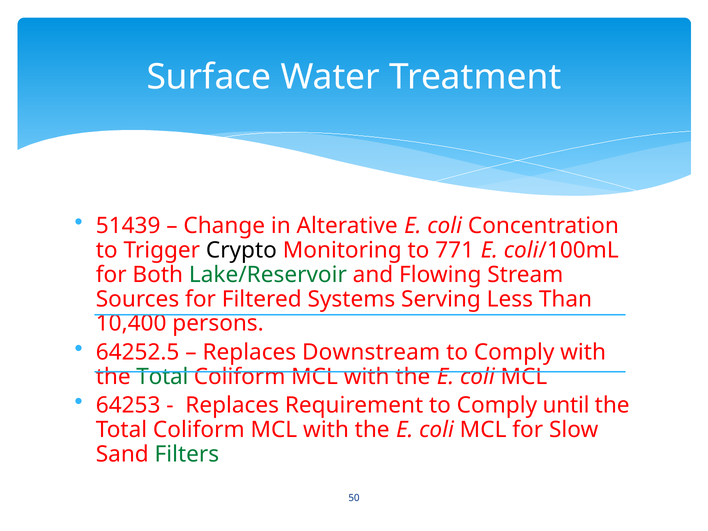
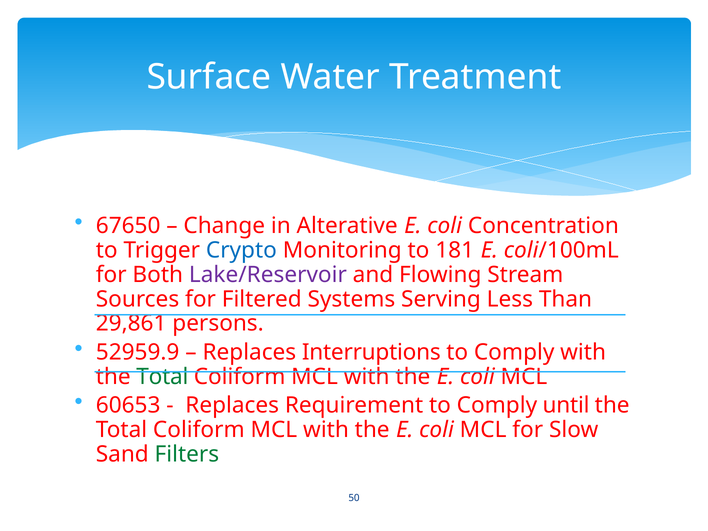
51439: 51439 -> 67650
Crypto colour: black -> blue
771: 771 -> 181
Lake/Reservoir colour: green -> purple
10,400: 10,400 -> 29,861
64252.5: 64252.5 -> 52959.9
Downstream: Downstream -> Interruptions
64253: 64253 -> 60653
